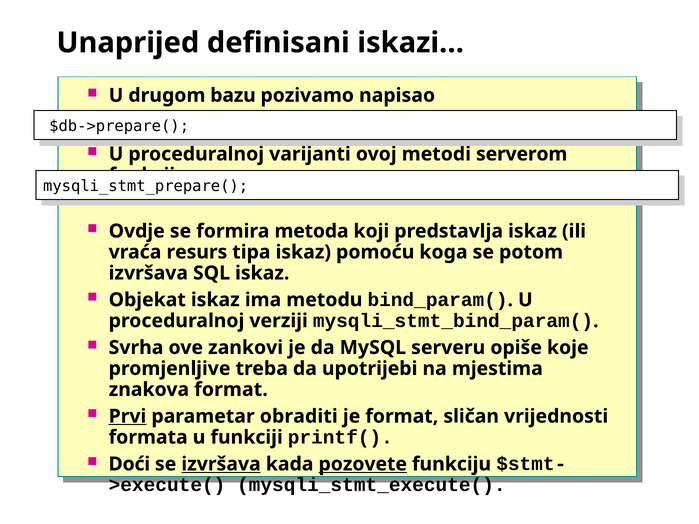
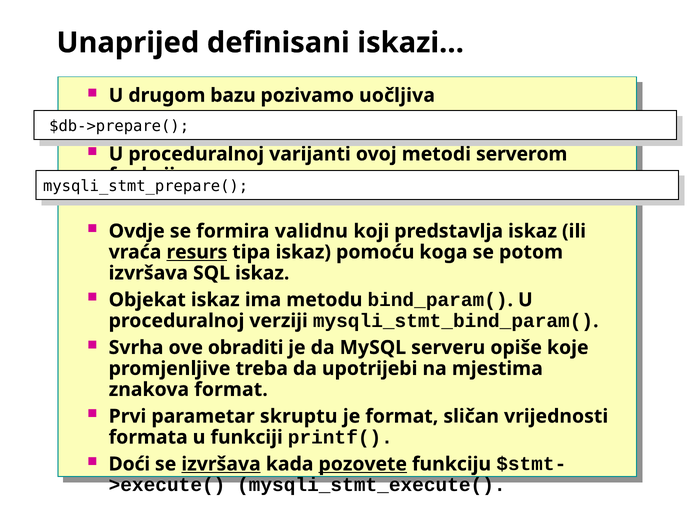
napisao: napisao -> uočljiva
metoda: metoda -> validnu
resurs underline: none -> present
zankovi: zankovi -> obraditi
Prvi underline: present -> none
obraditi: obraditi -> skruptu
